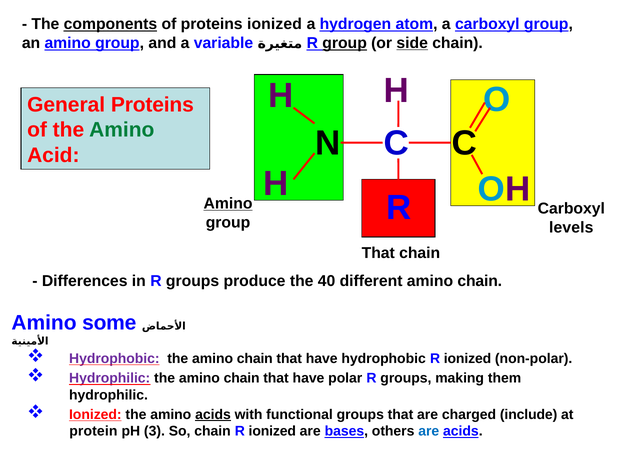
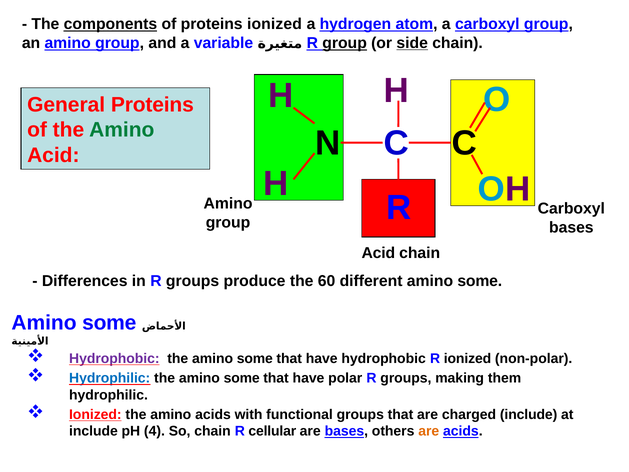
Amino at (228, 203) underline: present -> none
levels at (571, 228): levels -> bases
That at (378, 253): That -> Acid
40: 40 -> 60
different amino chain: chain -> some
chain at (255, 358): chain -> some
Hydrophilic at (110, 378) colour: purple -> blue
chain at (242, 378): chain -> some
acids at (213, 414) underline: present -> none
protein at (93, 431): protein -> include
3: 3 -> 4
ionized at (272, 431): ionized -> cellular
are at (429, 431) colour: blue -> orange
